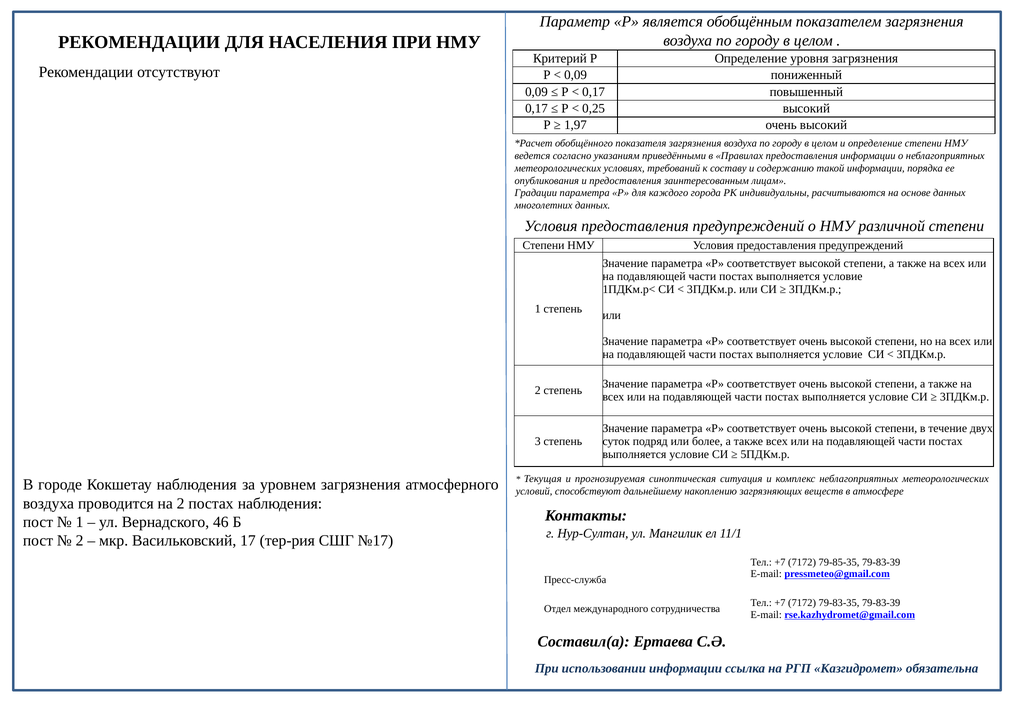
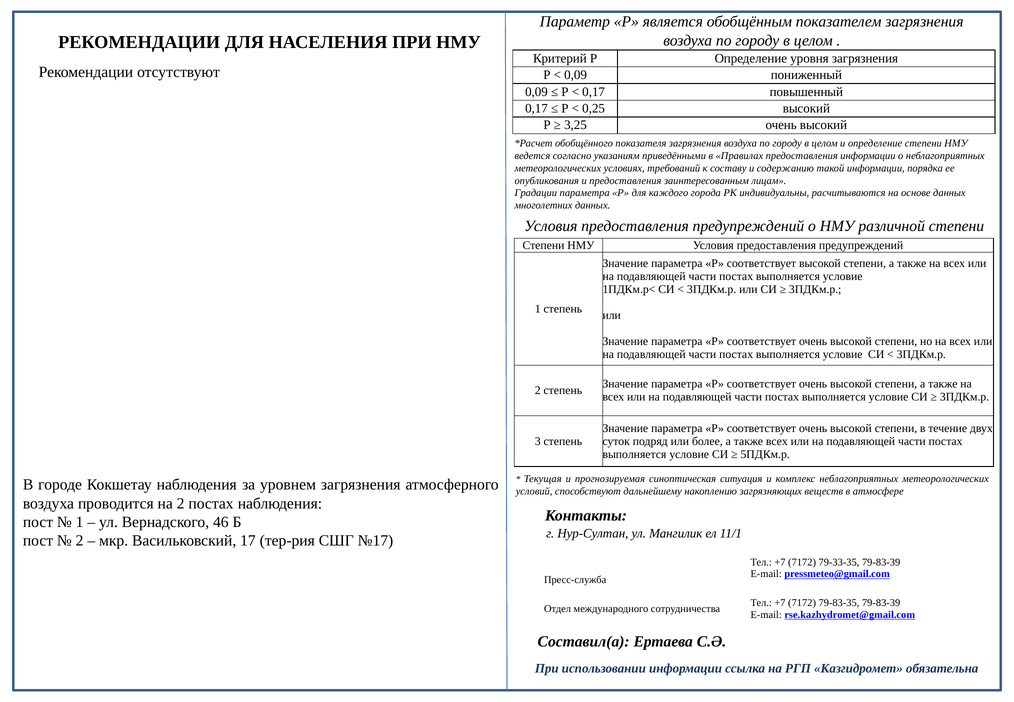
1,97: 1,97 -> 3,25
79-85-35: 79-85-35 -> 79-33-35
